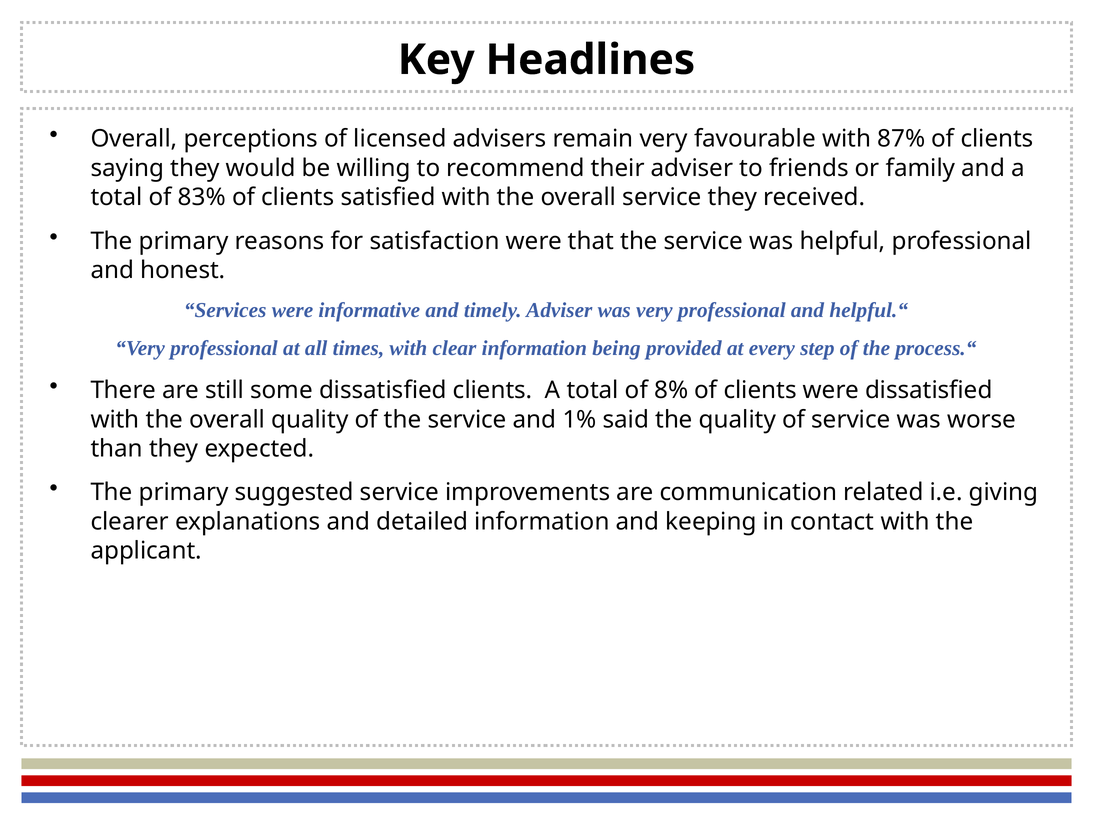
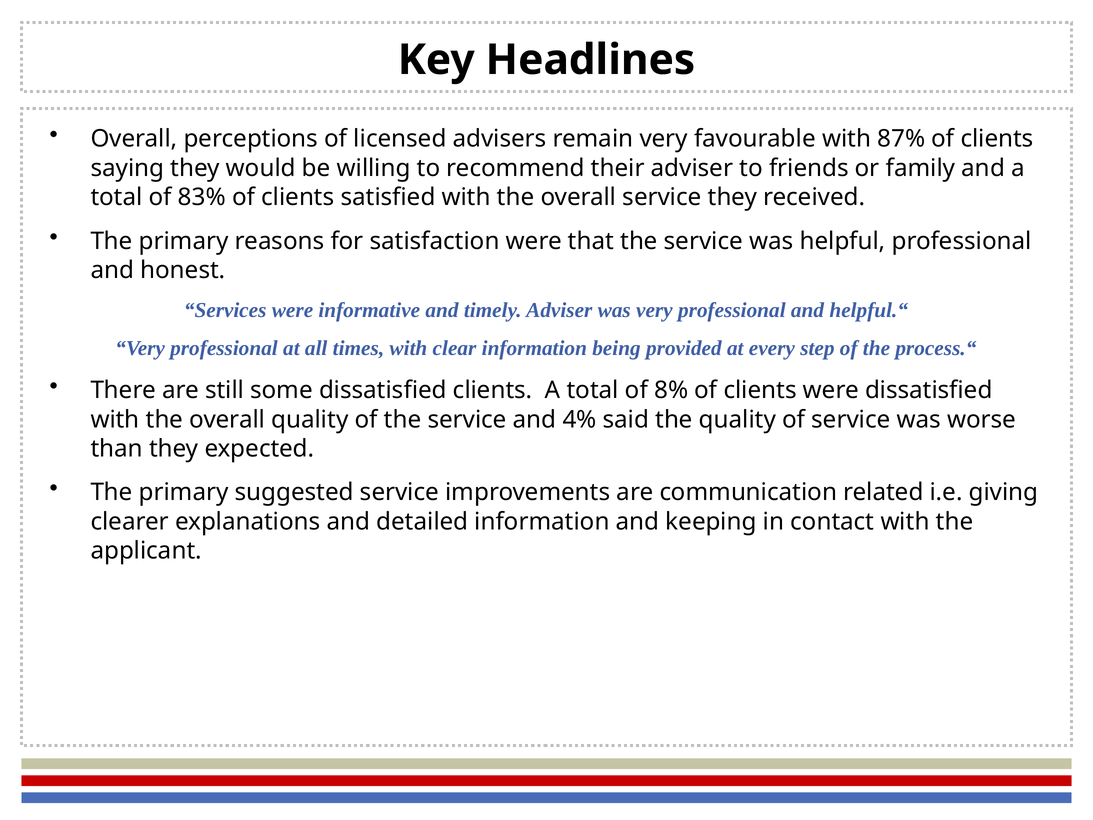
1%: 1% -> 4%
